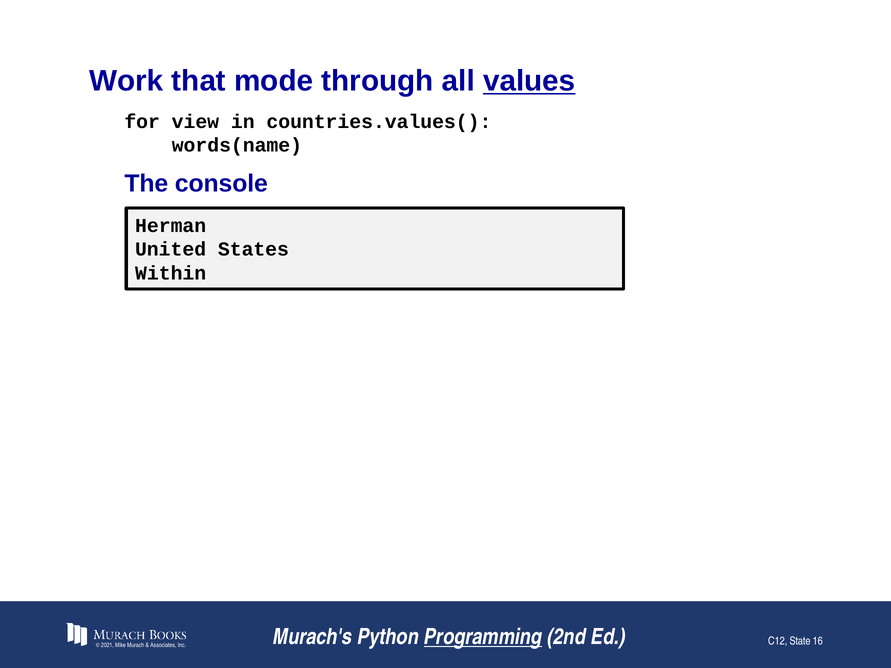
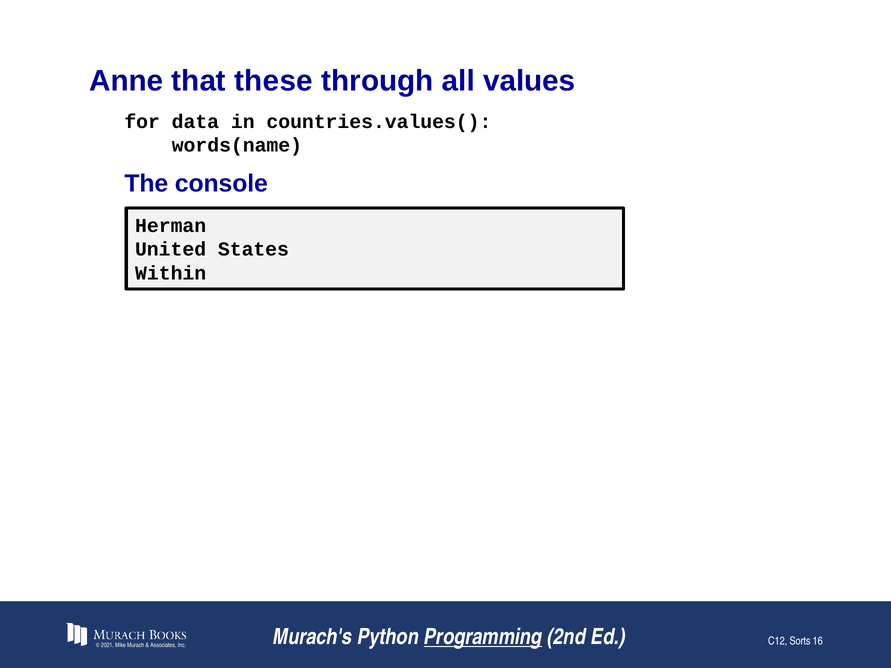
Work: Work -> Anne
mode: mode -> these
values underline: present -> none
view: view -> data
State: State -> Sorts
